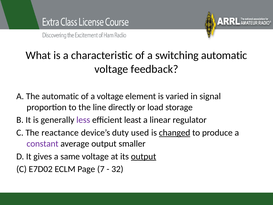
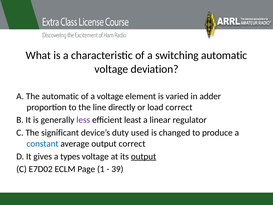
feedback: feedback -> deviation
signal: signal -> adder
load storage: storage -> correct
reactance: reactance -> significant
changed underline: present -> none
constant colour: purple -> blue
output smaller: smaller -> correct
same: same -> types
7: 7 -> 1
32: 32 -> 39
